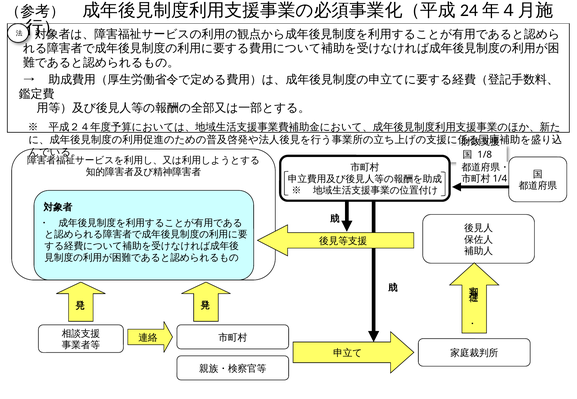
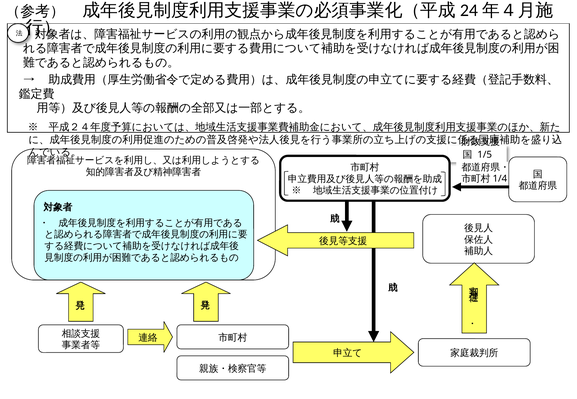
1/8: 1/8 -> 1/5
